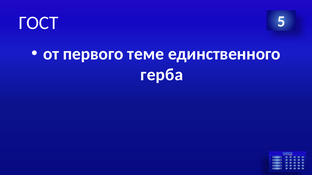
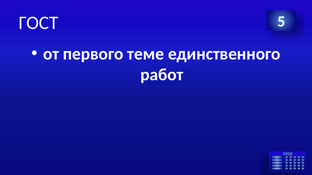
герба: герба -> работ
